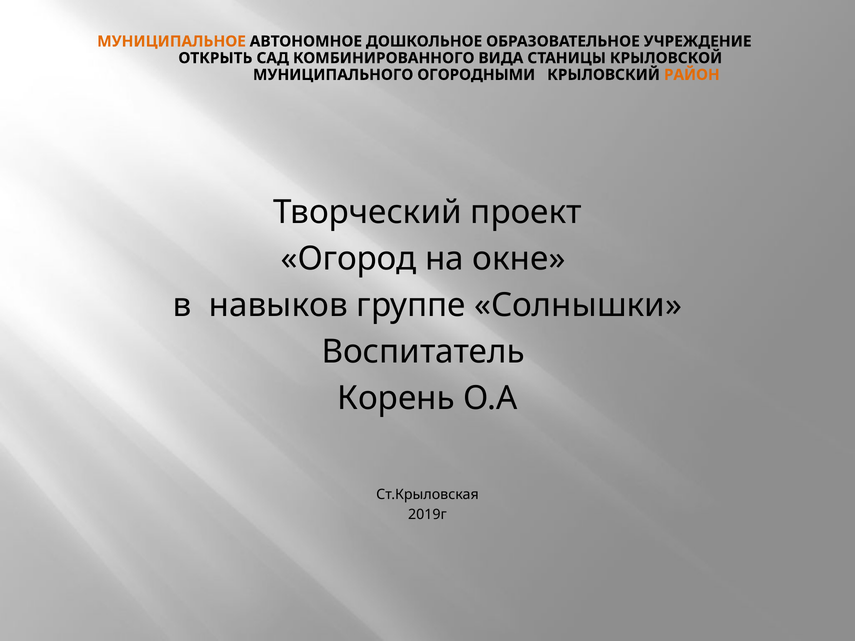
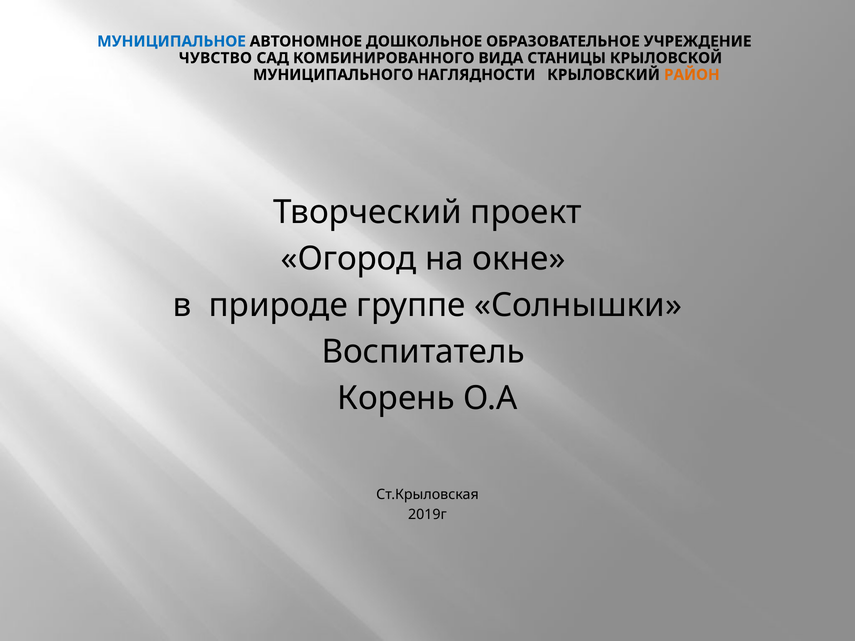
МУНИЦИПАЛЬНОЕ colour: orange -> blue
ОТКРЫТЬ: ОТКРЫТЬ -> ЧУВСТВО
ОГОРОДНЫМИ: ОГОРОДНЫМИ -> НАГЛЯДНОСТИ
навыков: навыков -> природе
